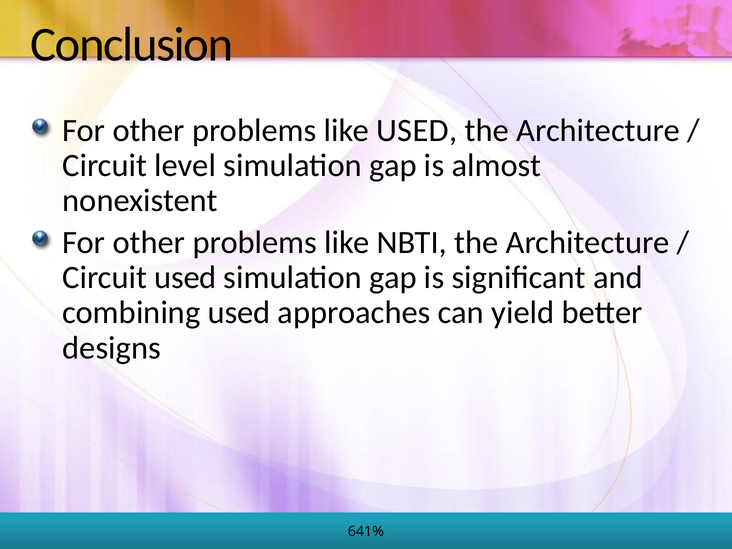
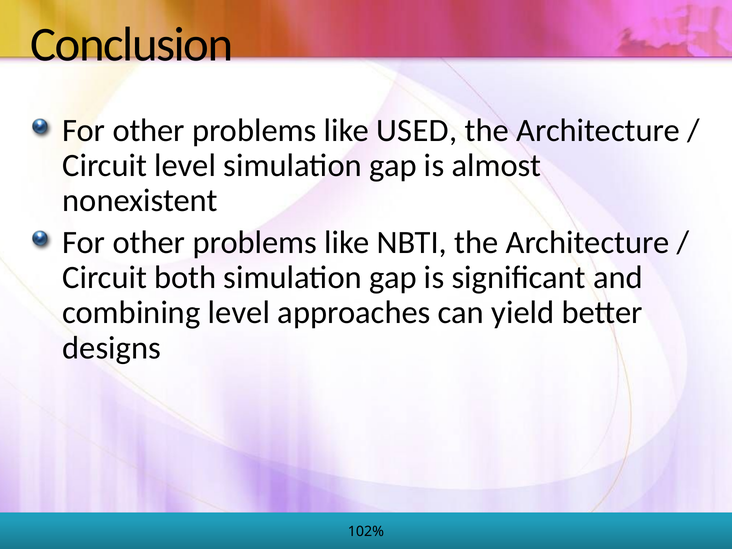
Circuit used: used -> both
combining used: used -> level
641%: 641% -> 102%
